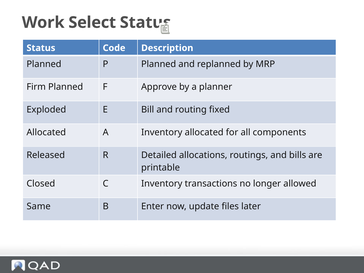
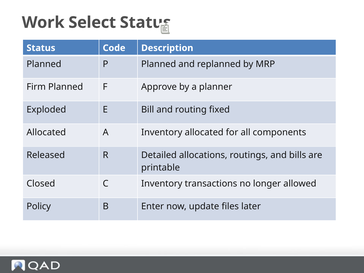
Same: Same -> Policy
